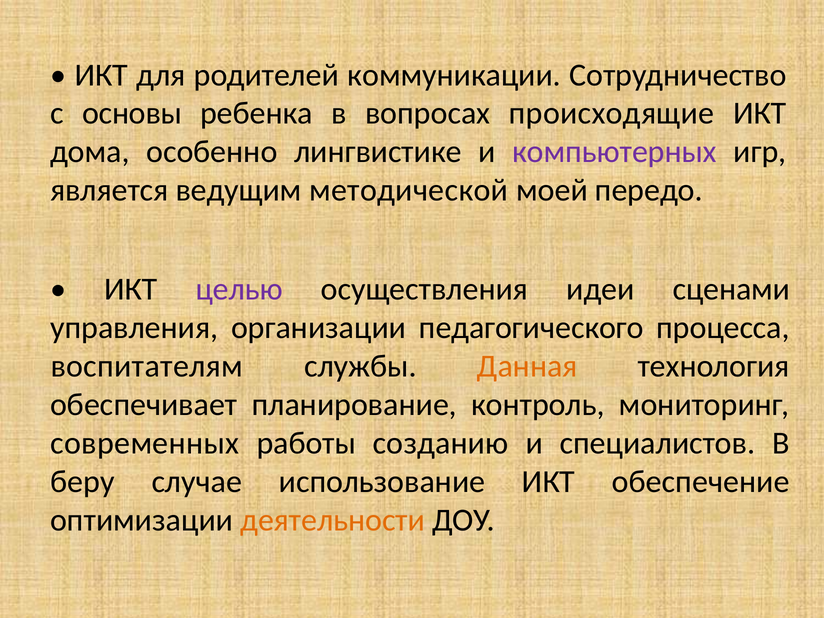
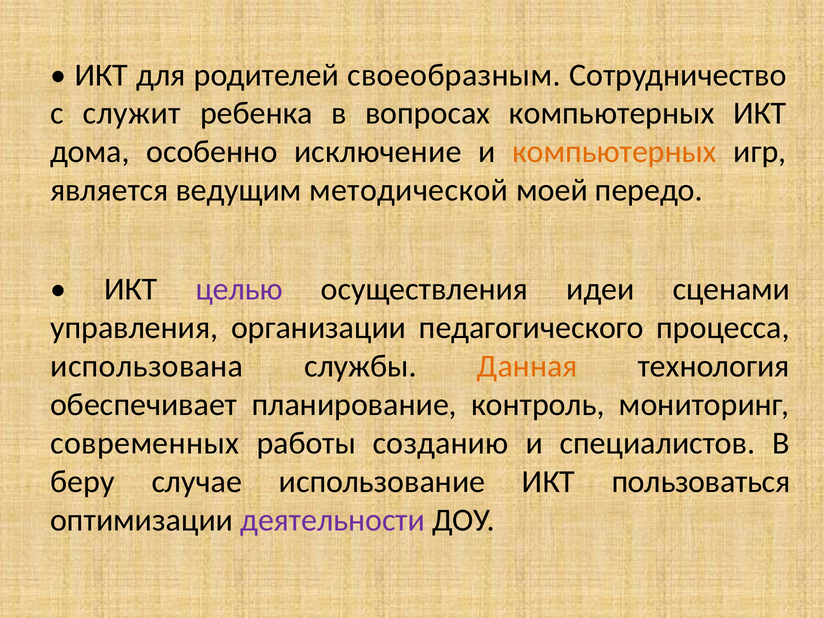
коммуникации: коммуникации -> своеобразным
основы: основы -> служит
вопросах происходящие: происходящие -> компьютерных
лингвистике: лингвистике -> исключение
компьютерных at (614, 152) colour: purple -> orange
воспитателям: воспитателям -> использована
обеспечение: обеспечение -> пользоваться
деятельности colour: orange -> purple
